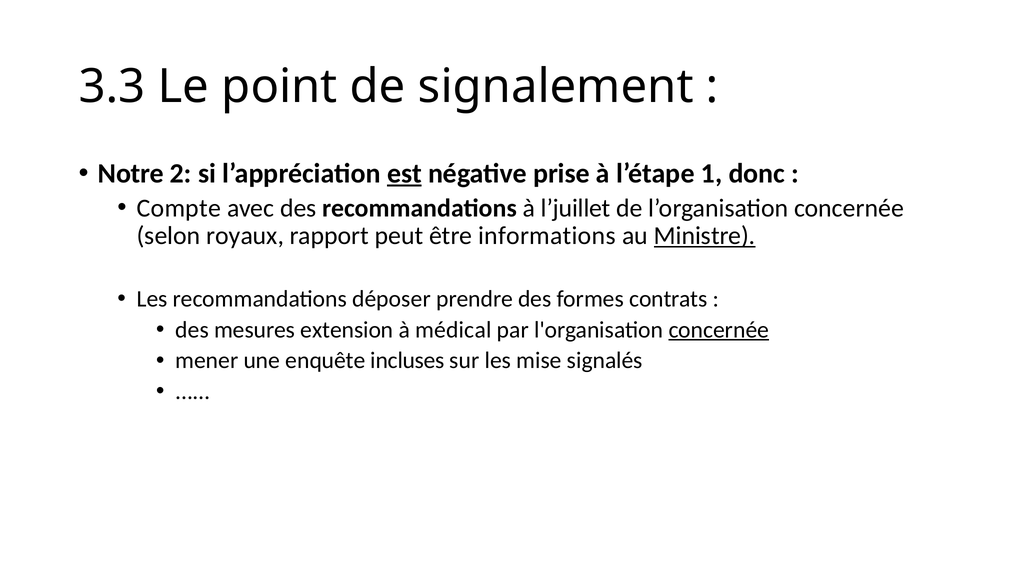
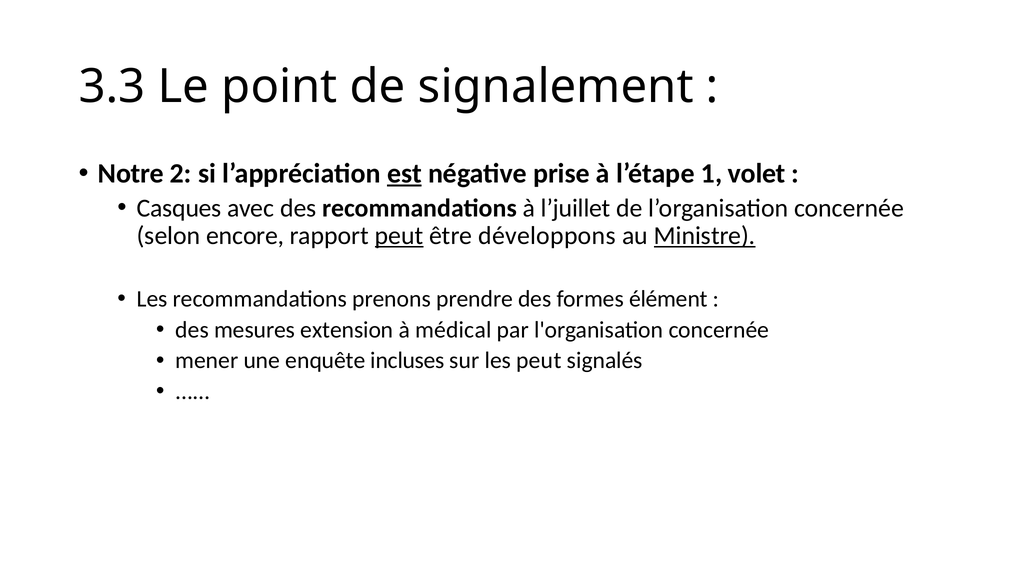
donc: donc -> volet
Compte: Compte -> Casques
royaux: royaux -> encore
peut at (399, 236) underline: none -> present
informations: informations -> développons
déposer: déposer -> prenons
contrats: contrats -> élément
concernée at (719, 329) underline: present -> none
les mise: mise -> peut
